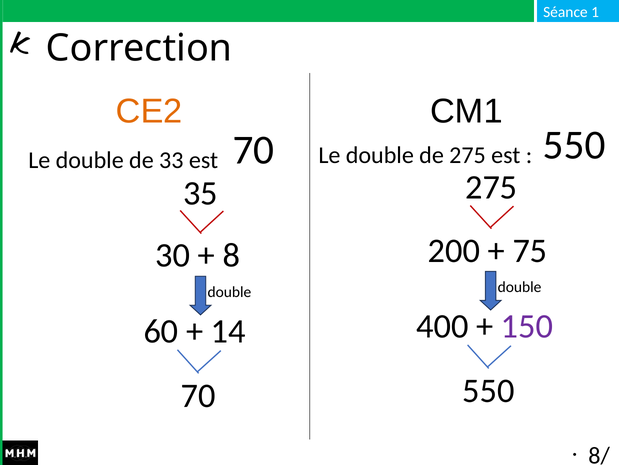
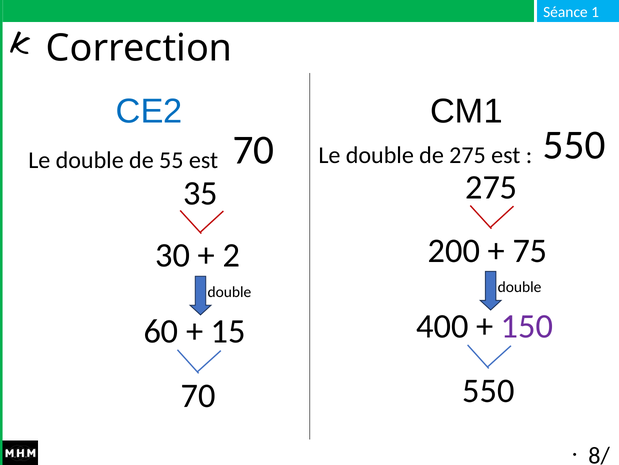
CE2 colour: orange -> blue
33: 33 -> 55
8 at (231, 255): 8 -> 2
14: 14 -> 15
